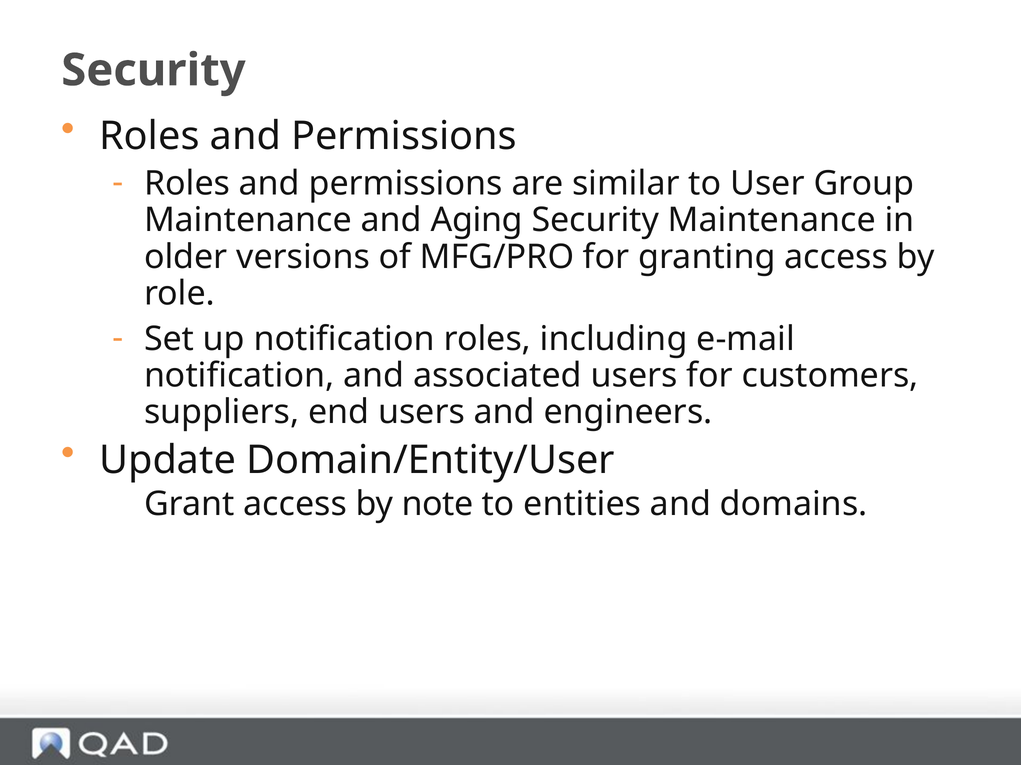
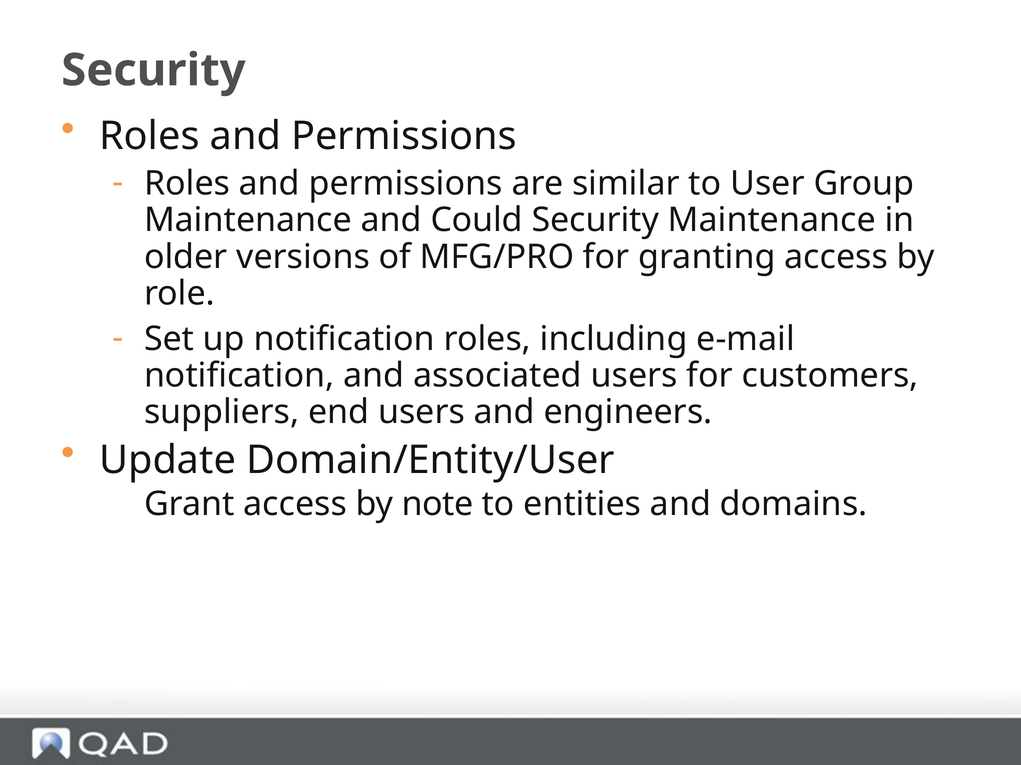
Aging: Aging -> Could
